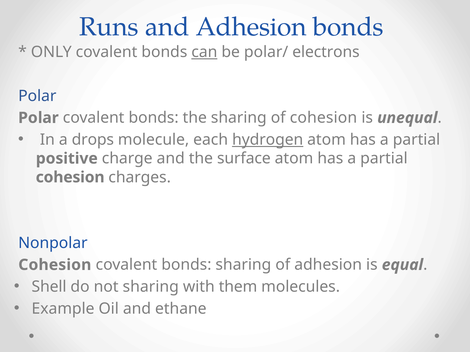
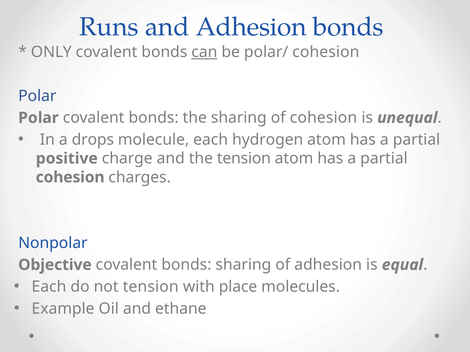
polar/ electrons: electrons -> cohesion
hydrogen underline: present -> none
the surface: surface -> tension
Cohesion at (55, 265): Cohesion -> Objective
Shell at (49, 287): Shell -> Each
not sharing: sharing -> tension
them: them -> place
